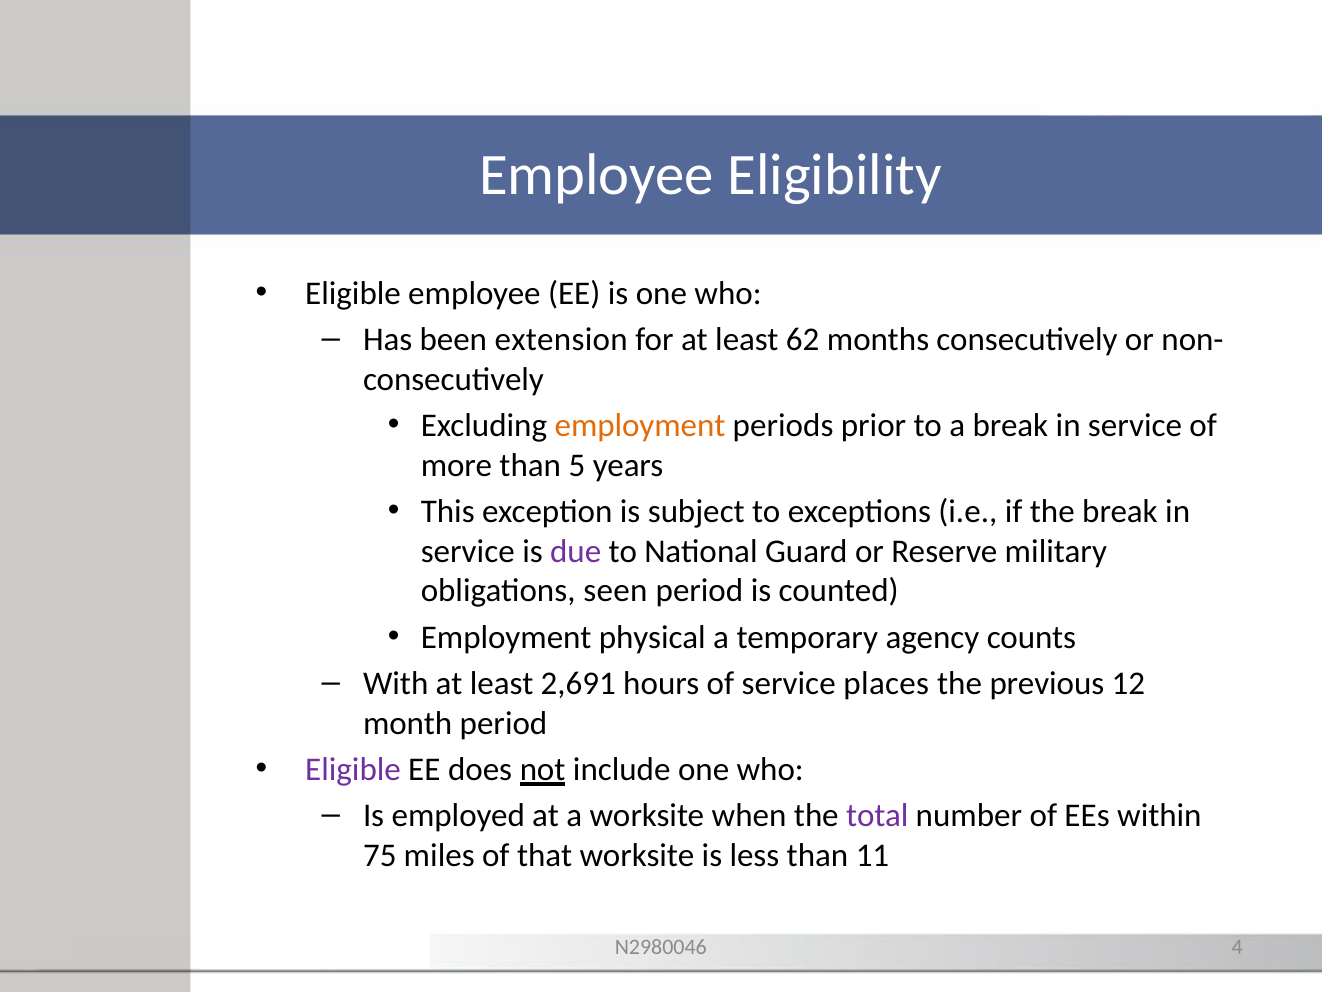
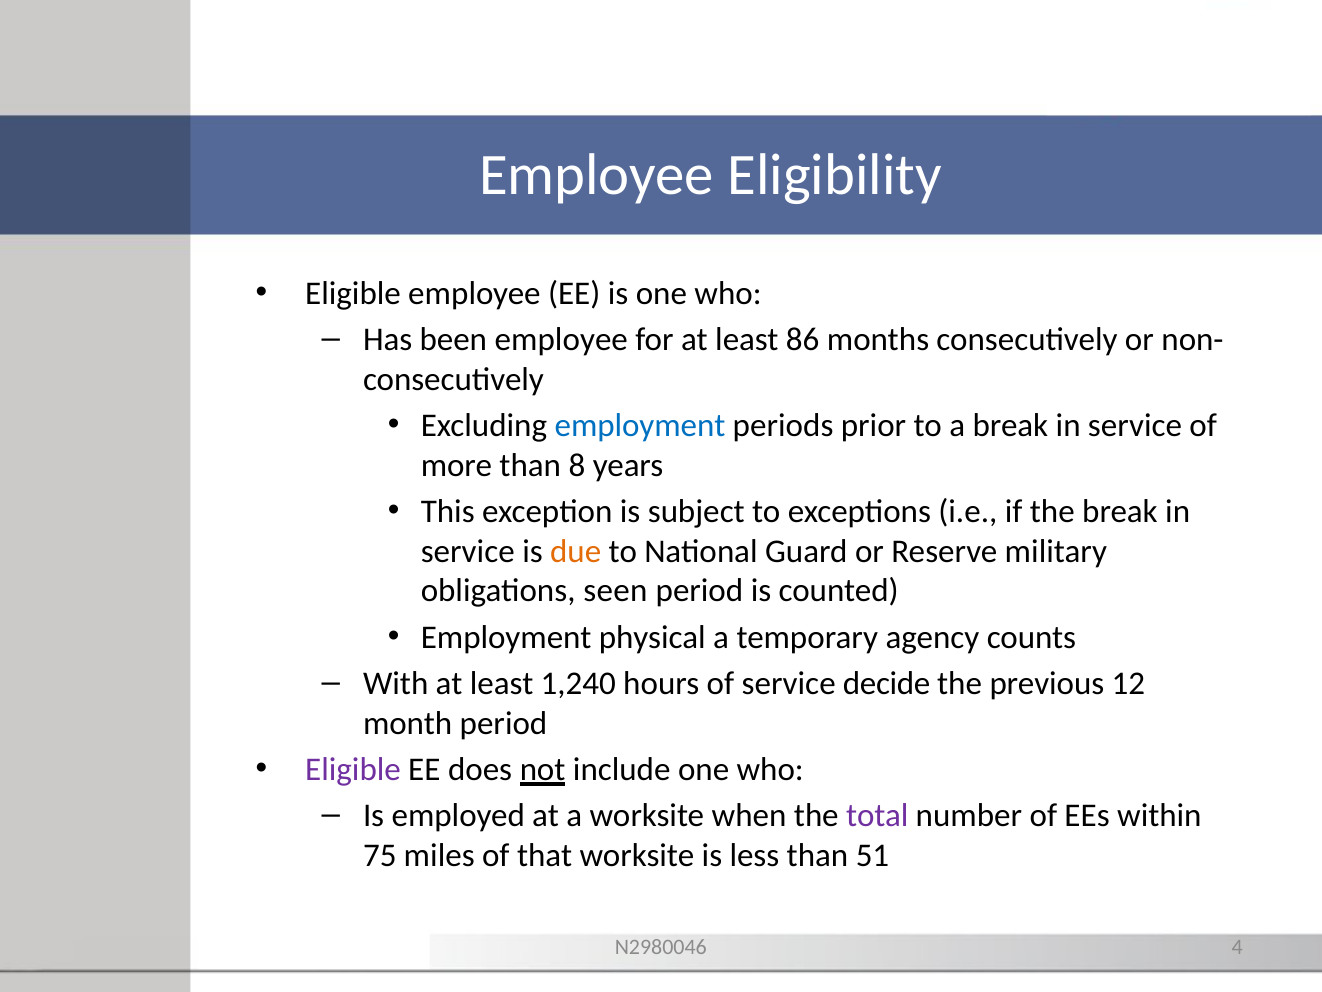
been extension: extension -> employee
62: 62 -> 86
employment at (640, 425) colour: orange -> blue
5: 5 -> 8
due colour: purple -> orange
2,691: 2,691 -> 1,240
places: places -> decide
11: 11 -> 51
